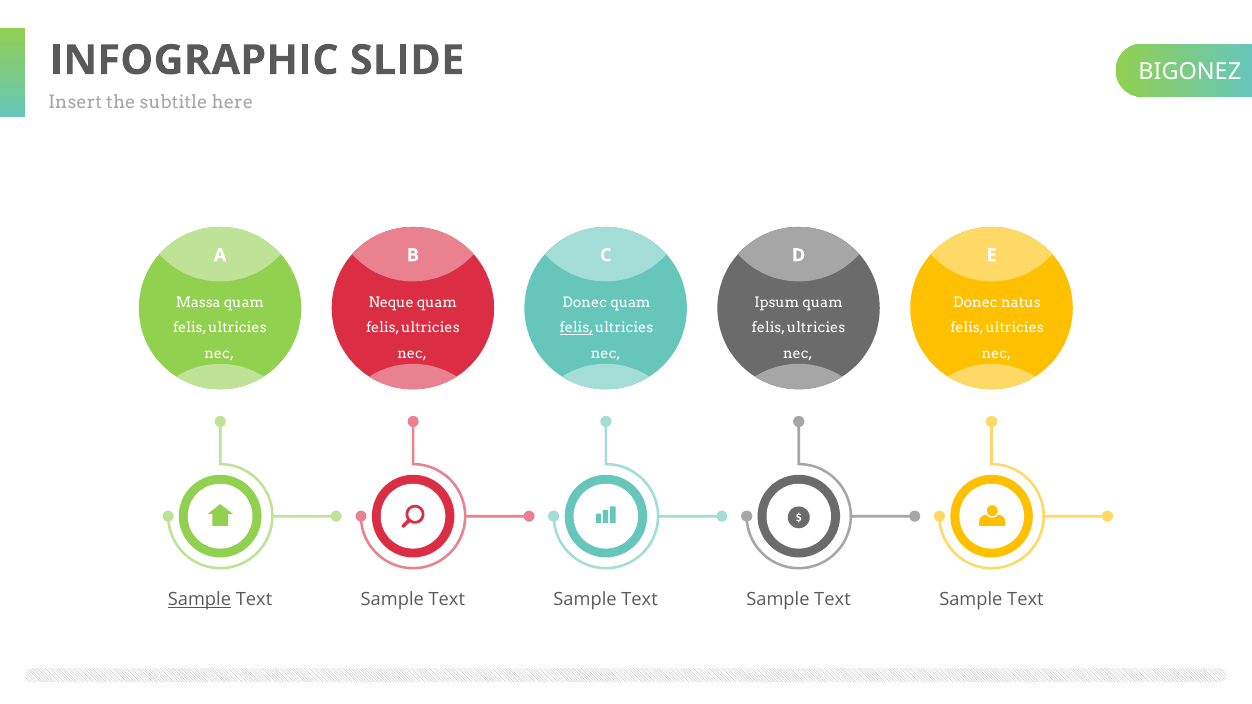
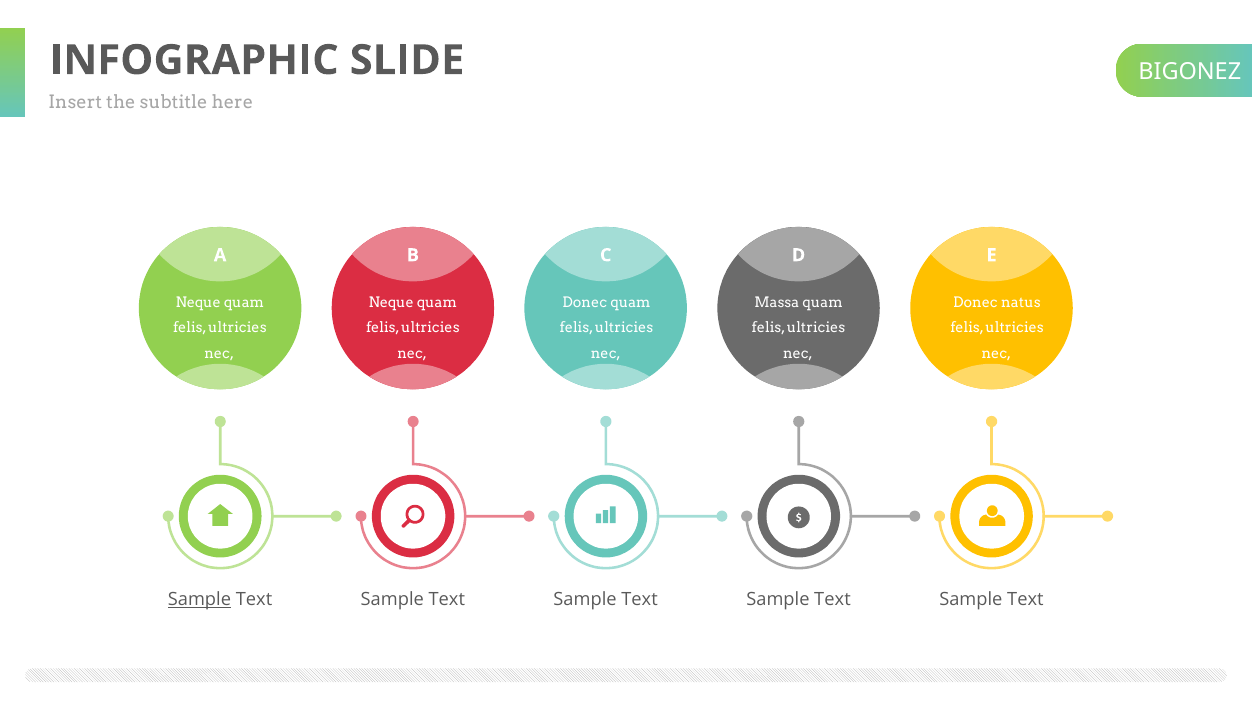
Massa at (198, 302): Massa -> Neque
Ipsum: Ipsum -> Massa
felis at (576, 328) underline: present -> none
